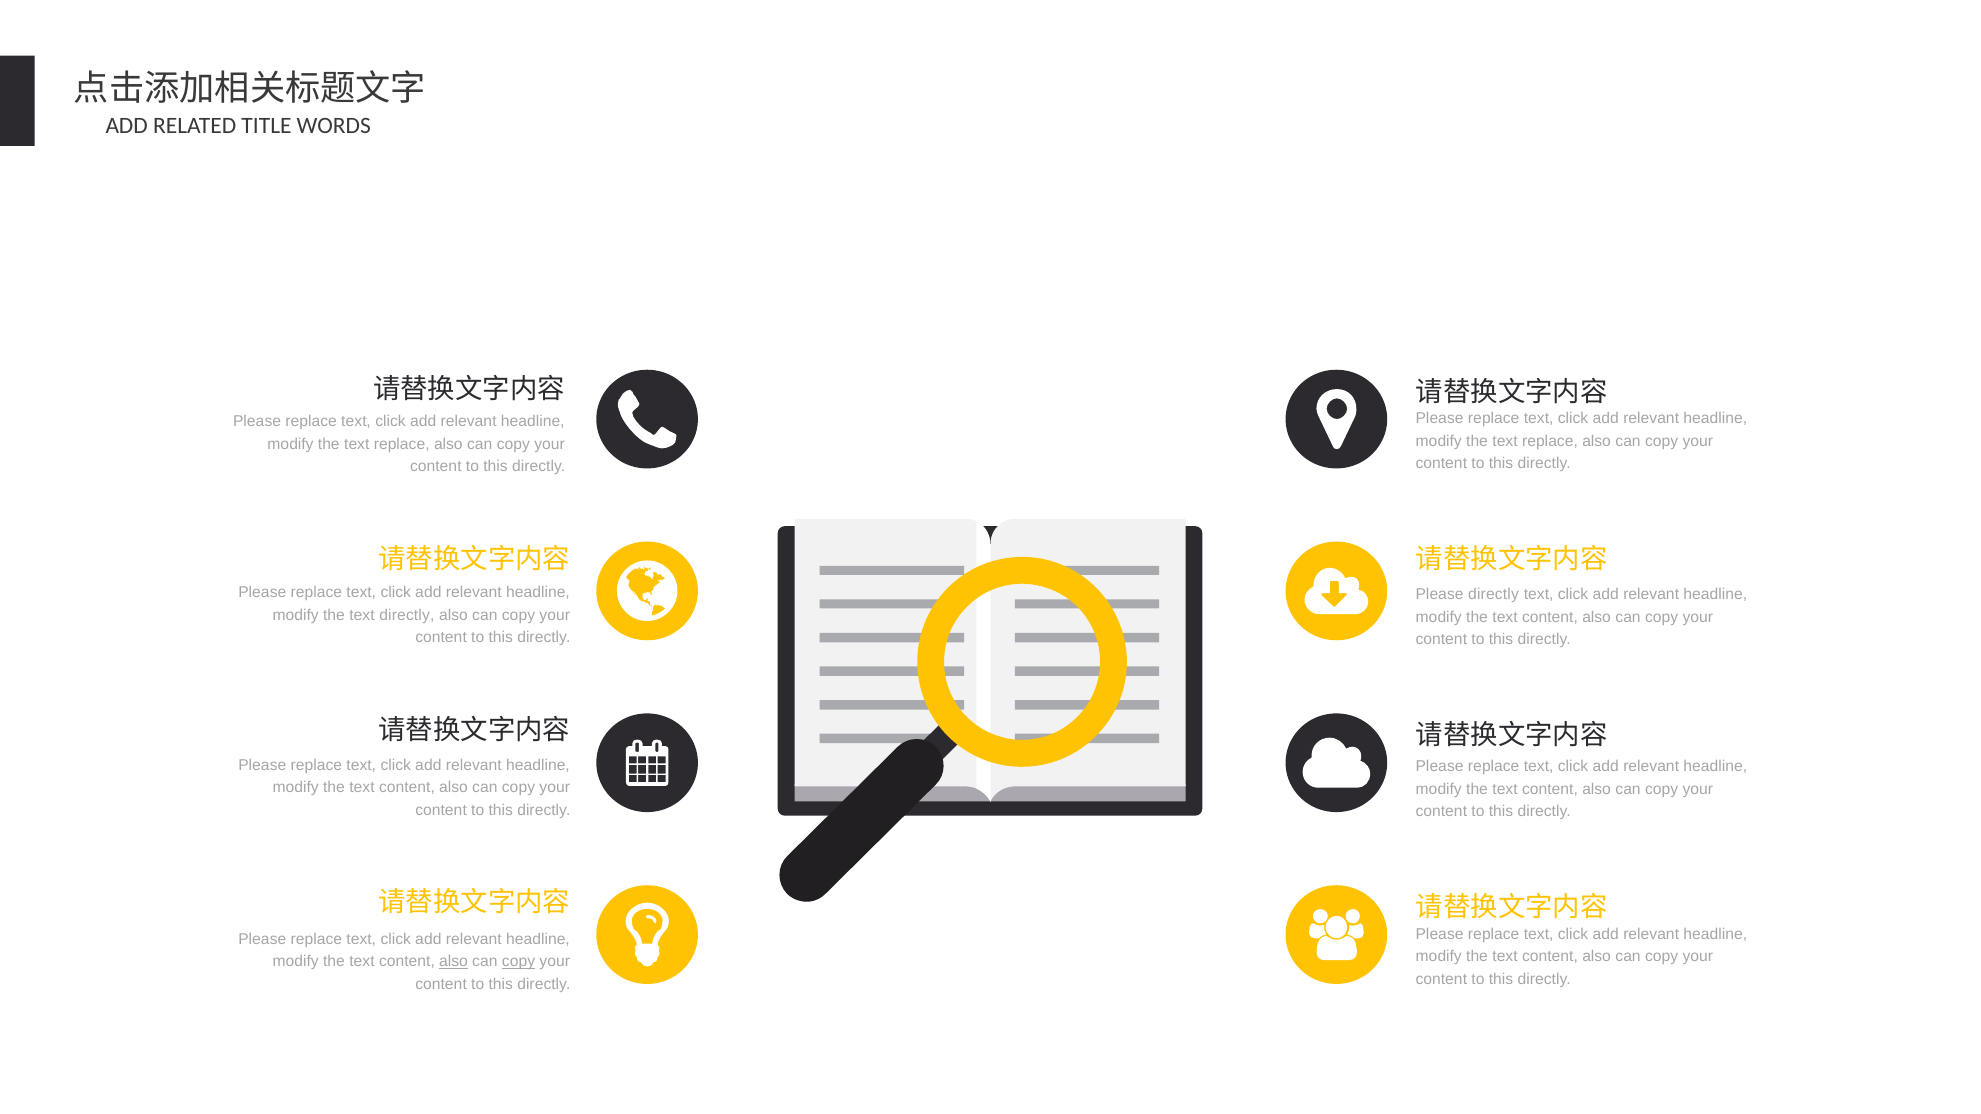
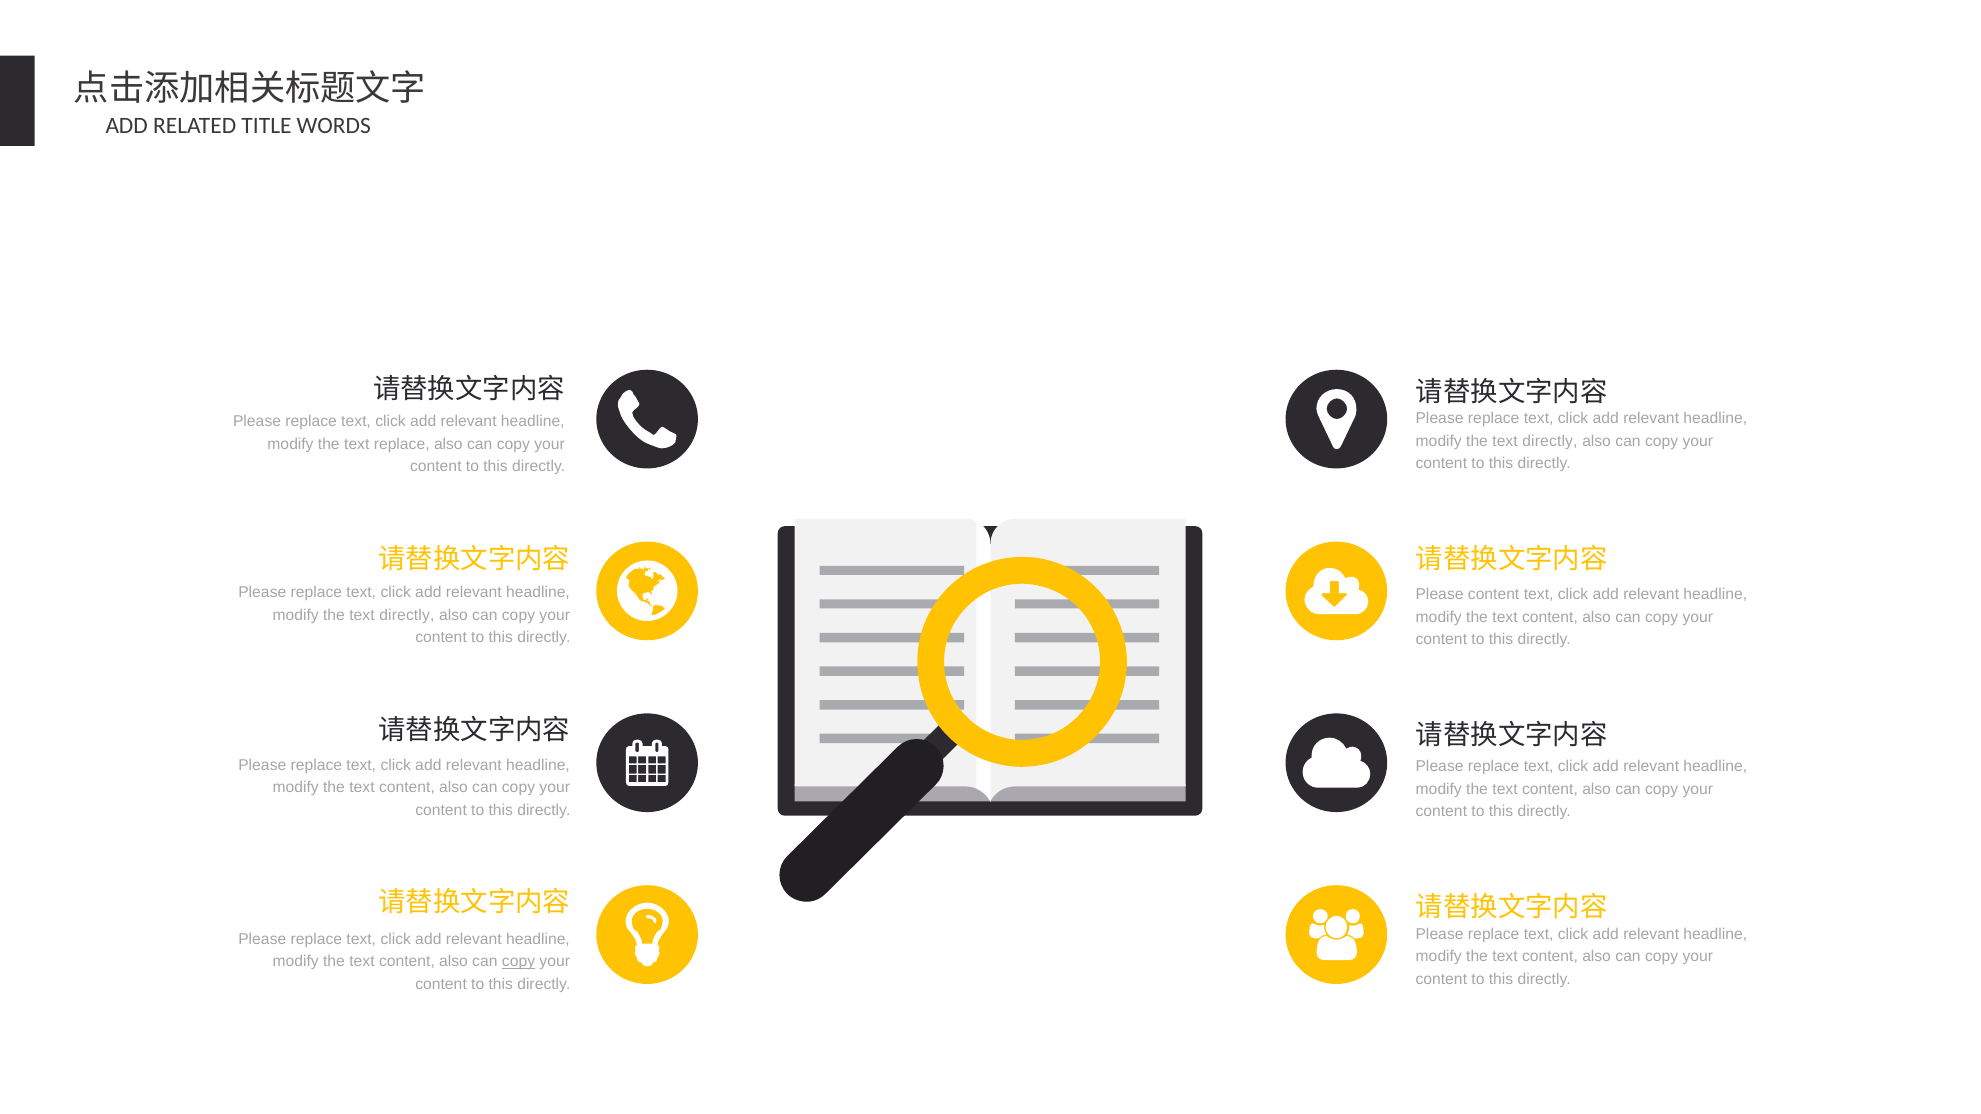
replace at (1550, 441): replace -> directly
Please directly: directly -> content
also at (454, 962) underline: present -> none
